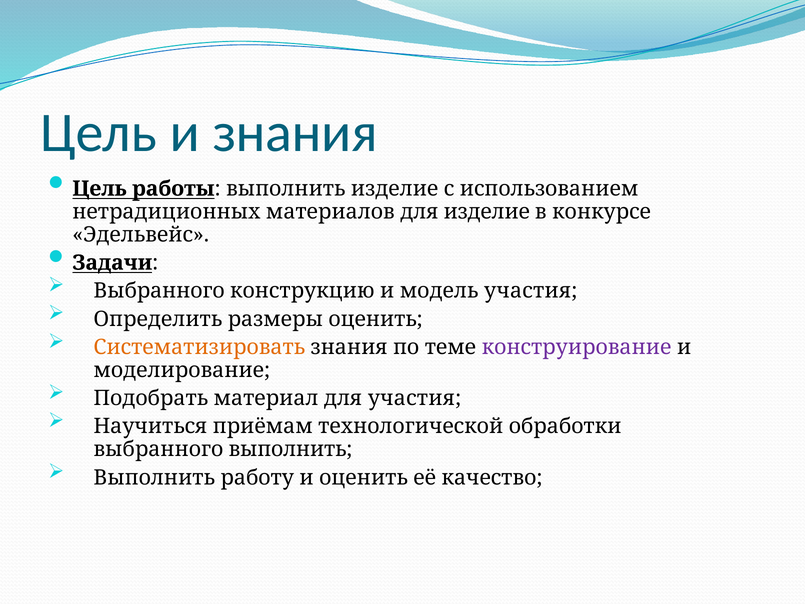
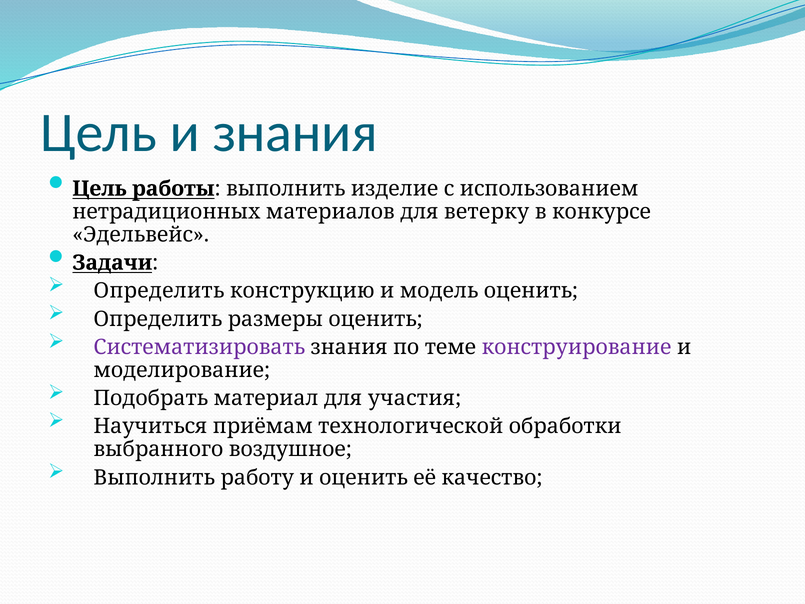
для изделие: изделие -> ветерку
Выбранного at (159, 291): Выбранного -> Определить
модель участия: участия -> оценить
Систематизировать colour: orange -> purple
выбранного выполнить: выполнить -> воздушное
